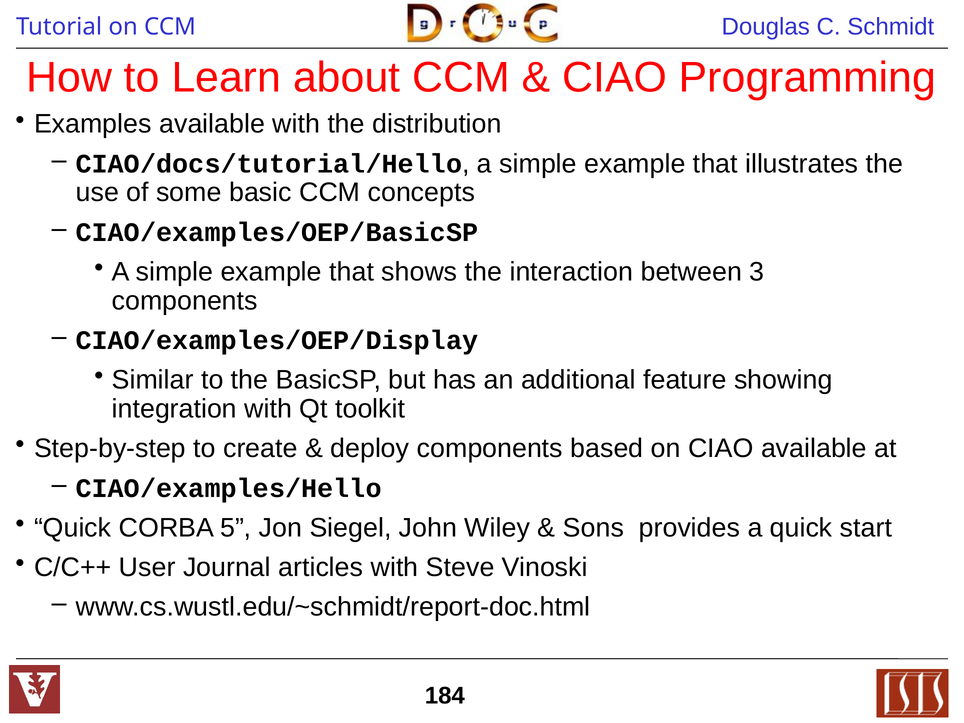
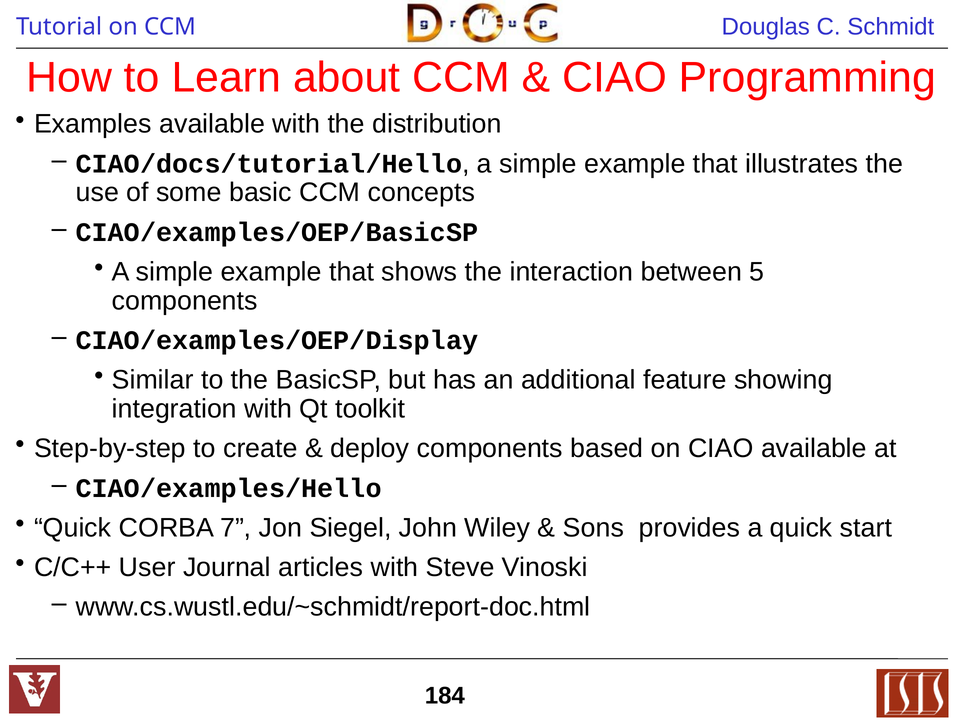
3: 3 -> 5
5: 5 -> 7
